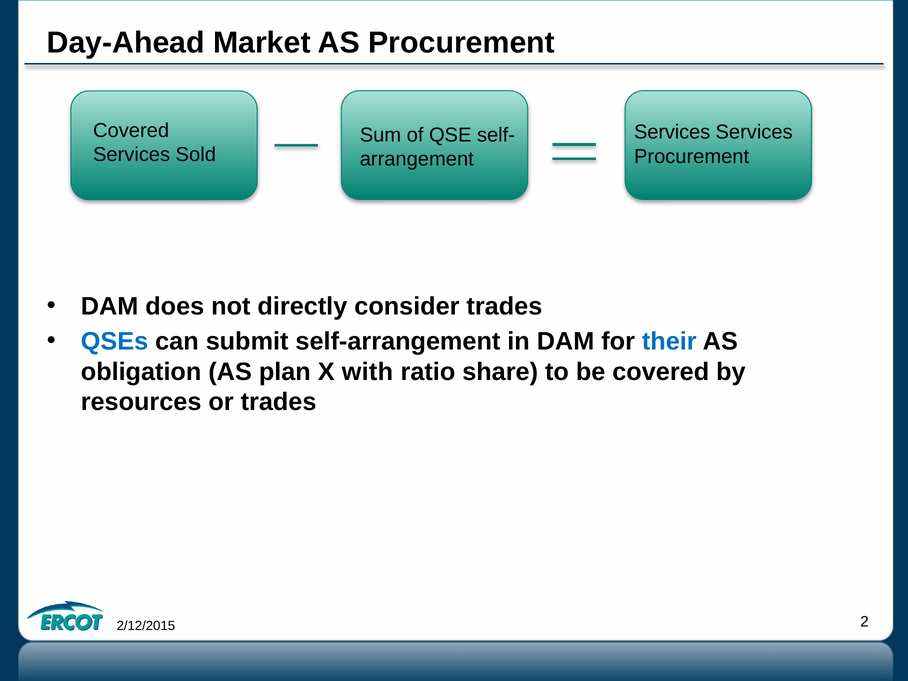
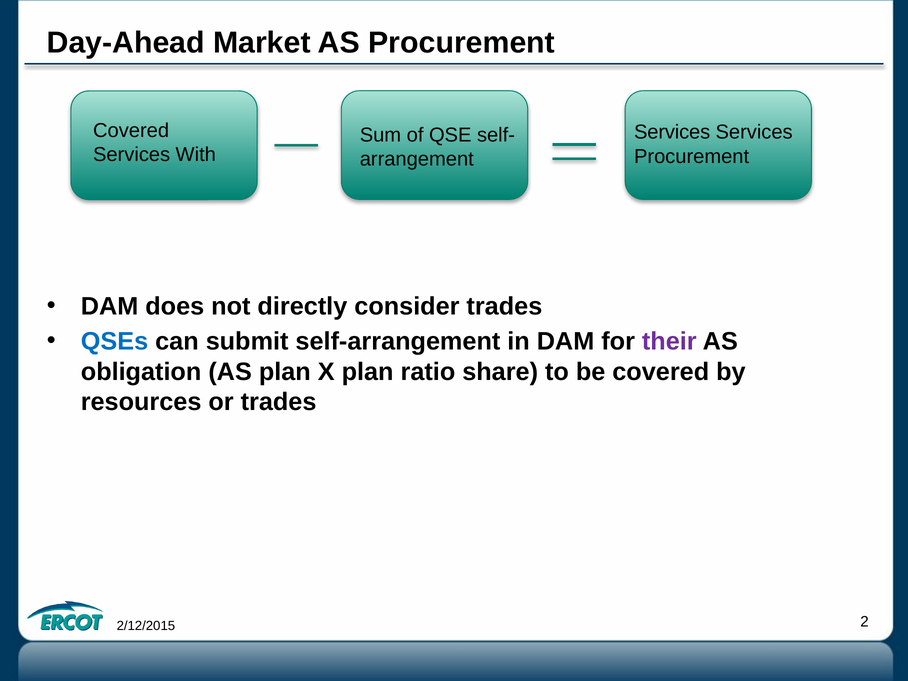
Sold: Sold -> With
their colour: blue -> purple
X with: with -> plan
